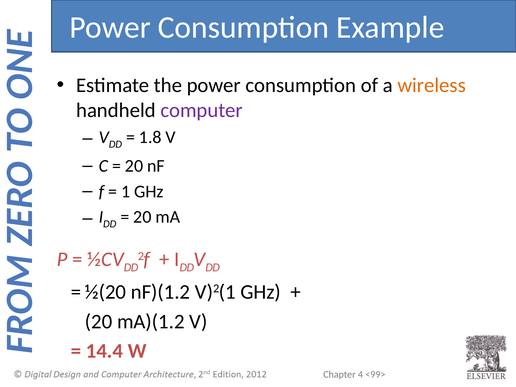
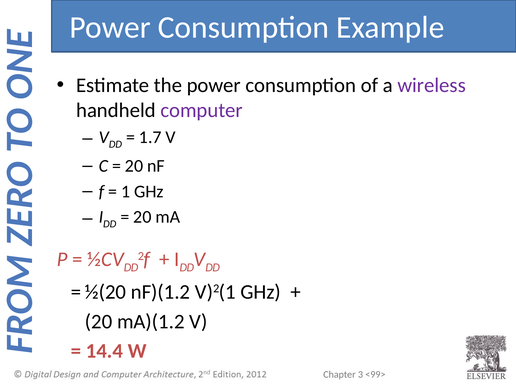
wireless colour: orange -> purple
1.8: 1.8 -> 1.7
4: 4 -> 3
